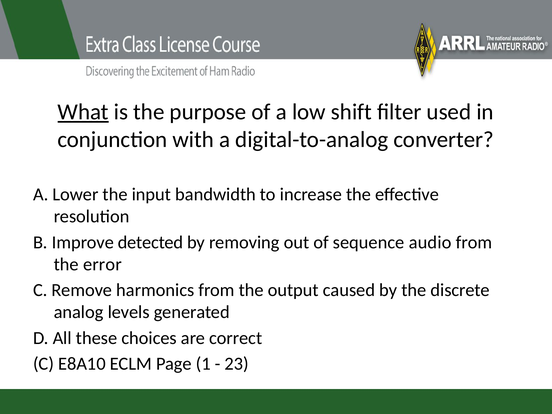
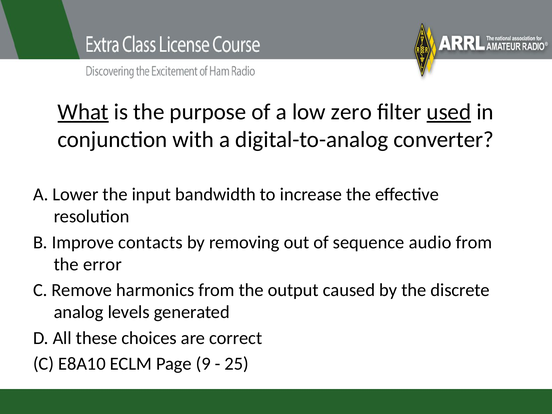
shift: shift -> zero
used underline: none -> present
detected: detected -> contacts
1: 1 -> 9
23: 23 -> 25
